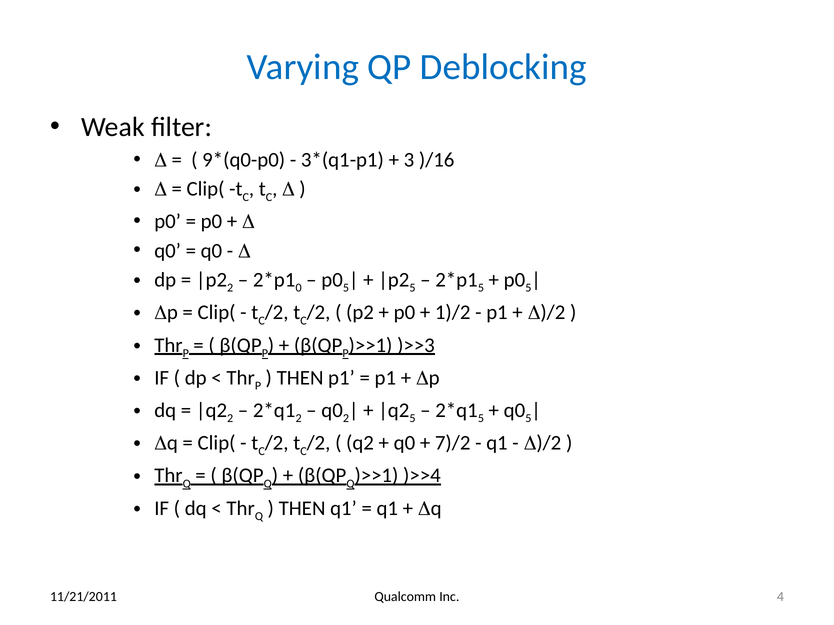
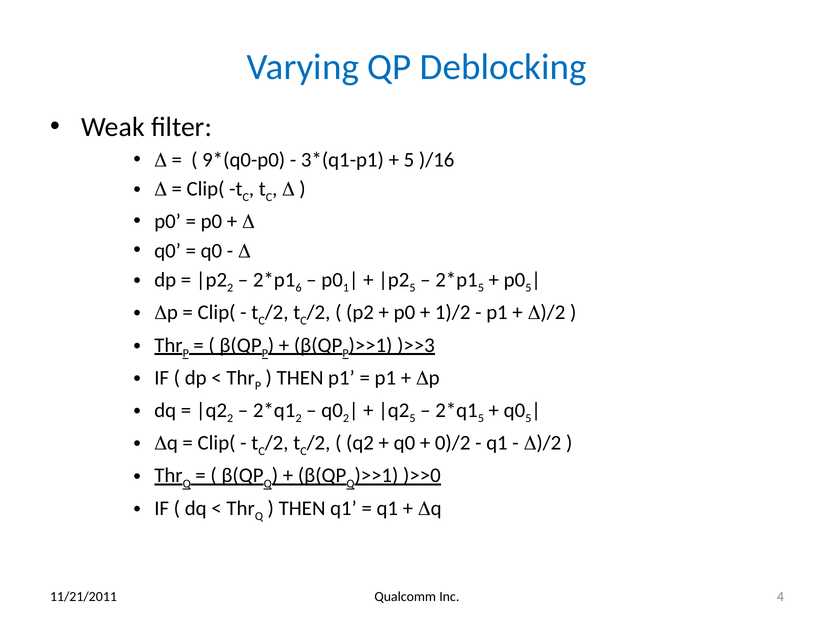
3 at (409, 160): 3 -> 5
0: 0 -> 6
5 at (346, 288): 5 -> 1
7)/2: 7)/2 -> 0)/2
)>>4: )>>4 -> )>>0
